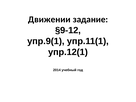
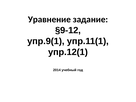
Движении: Движении -> Уравнение
